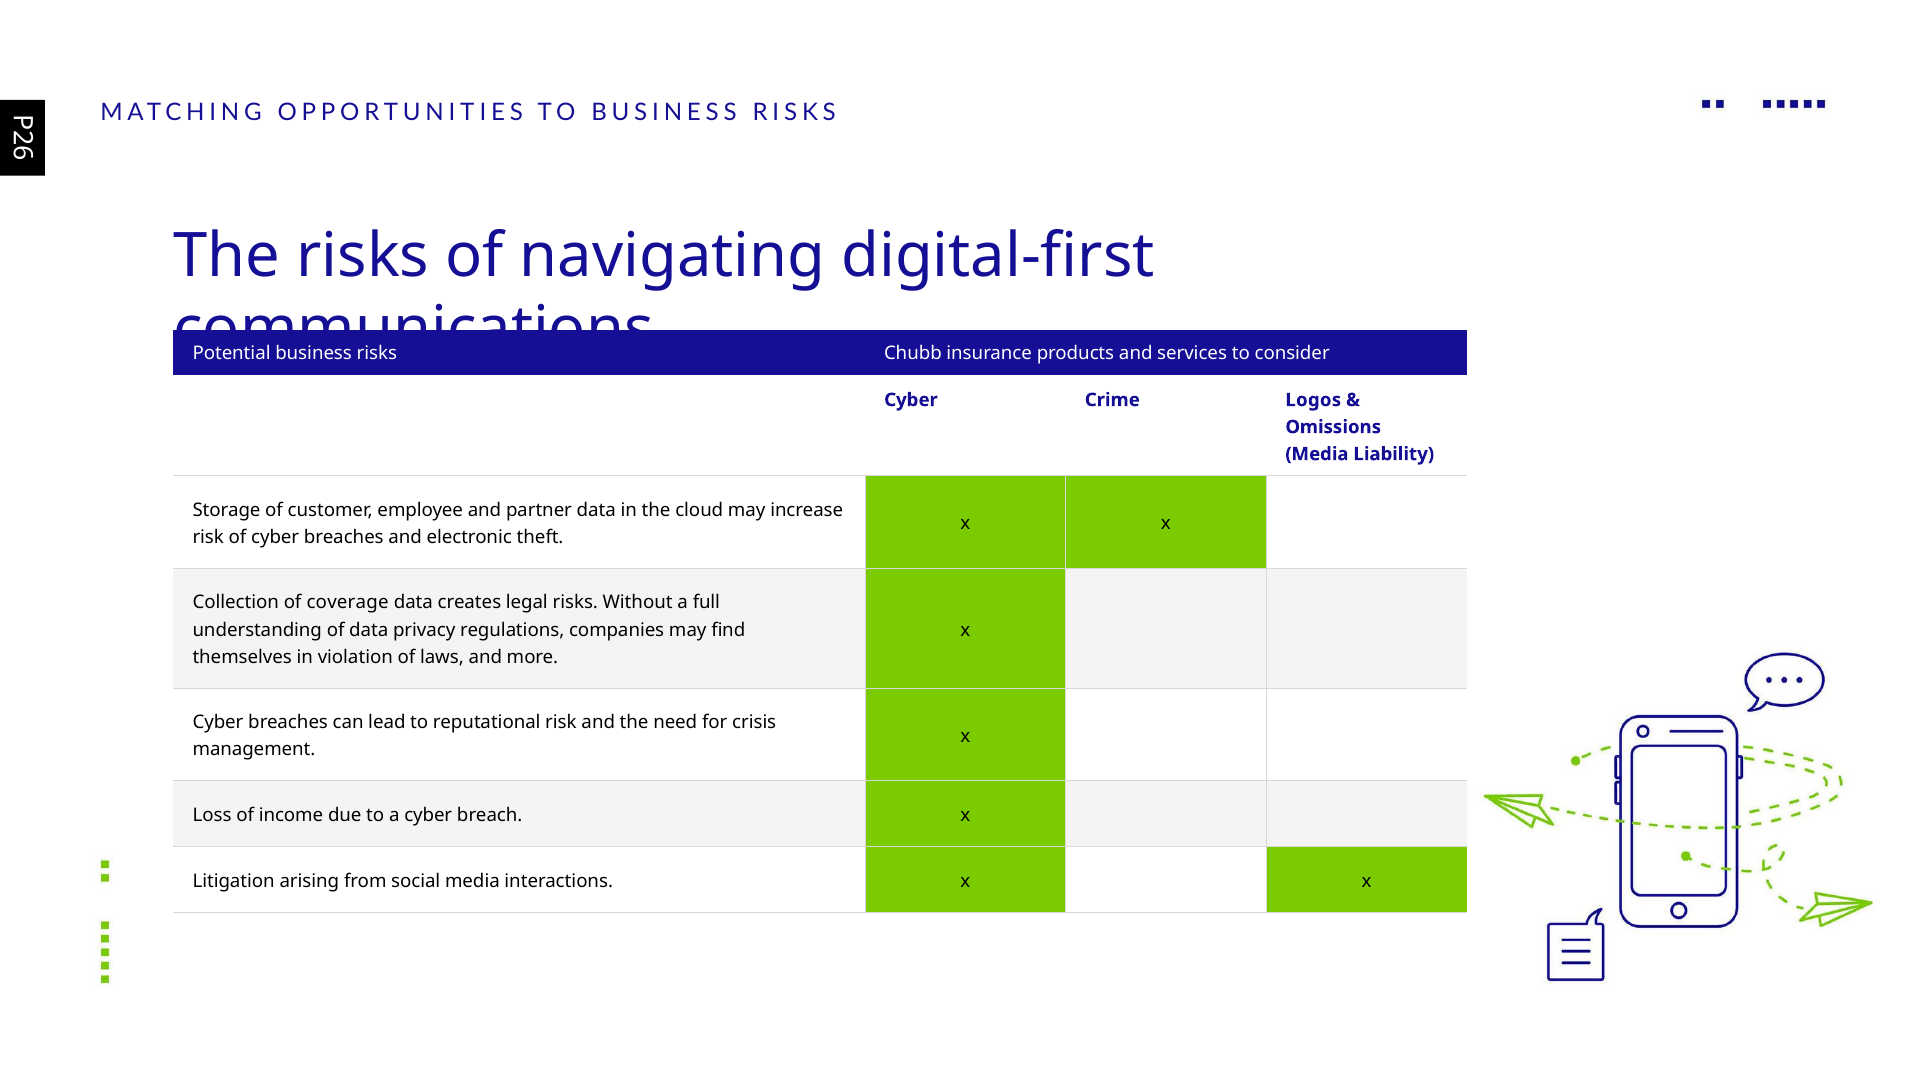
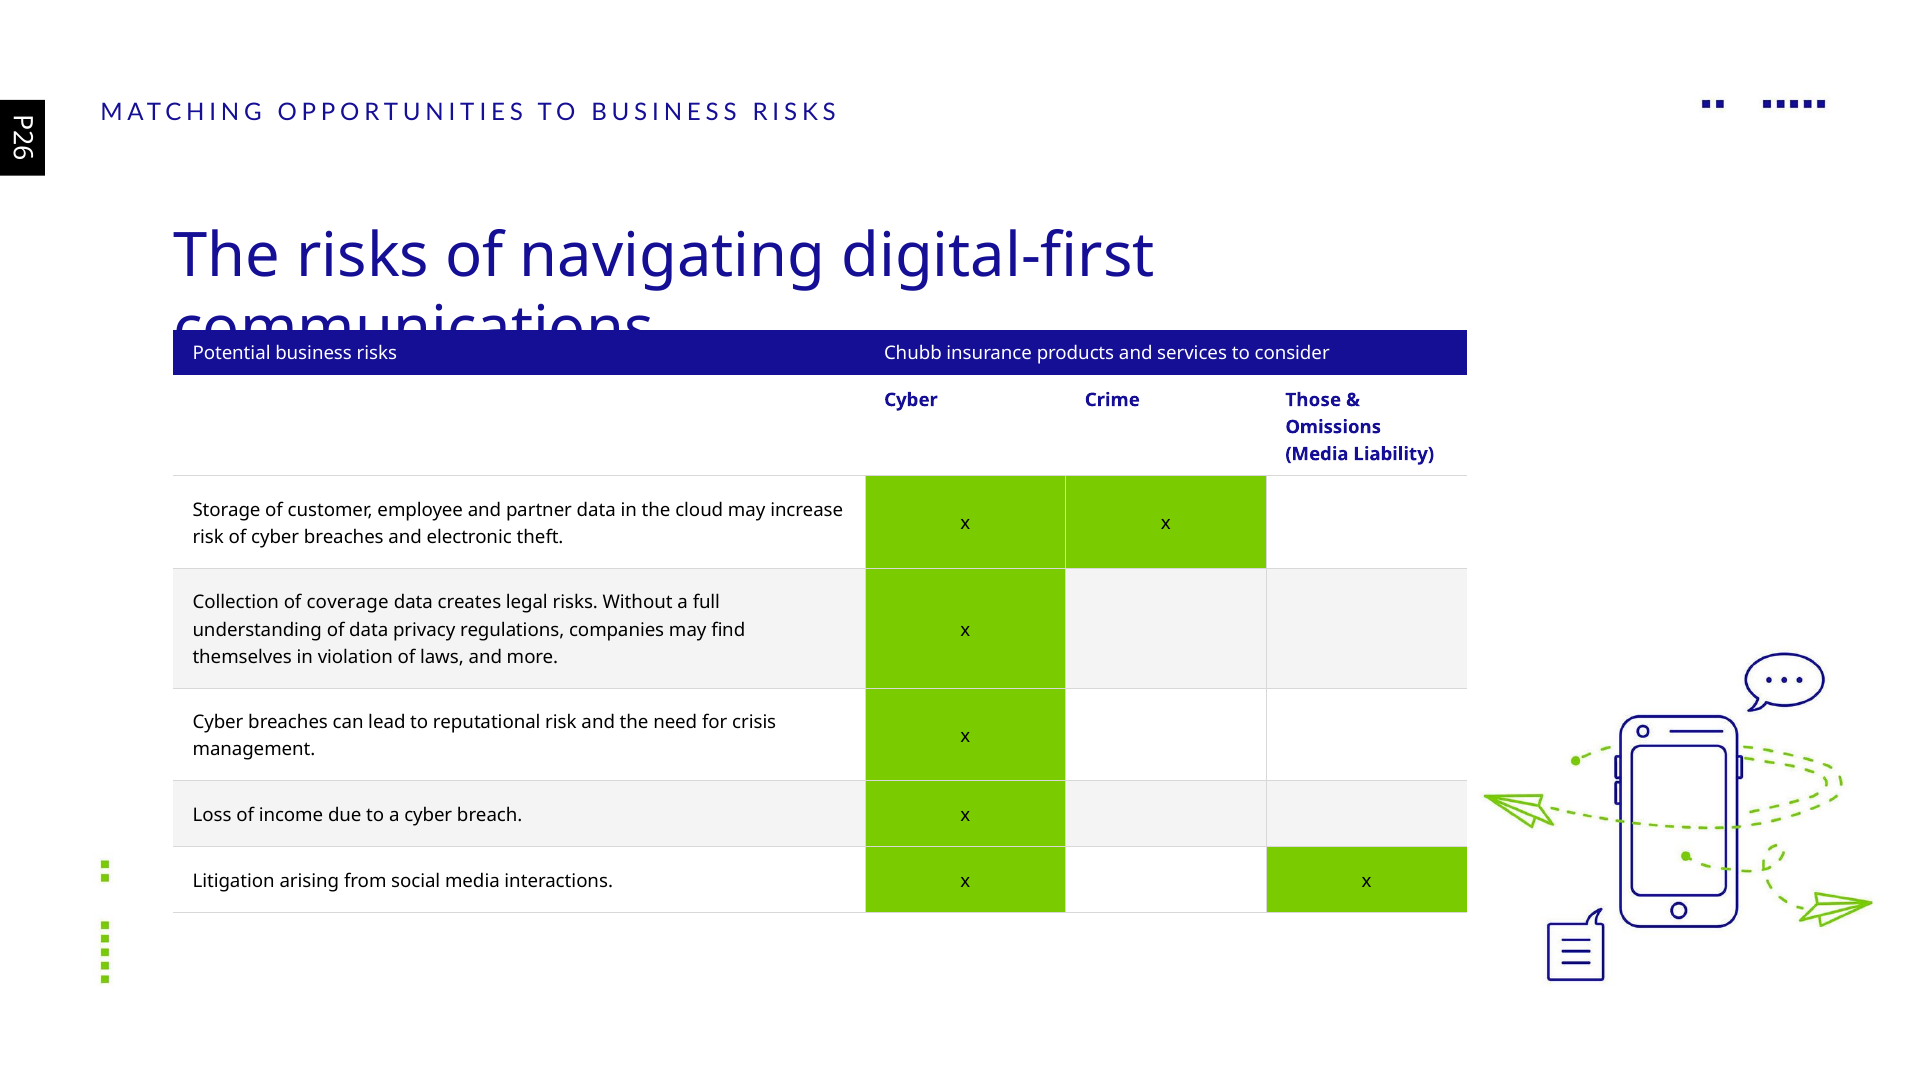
Logos: Logos -> Those
